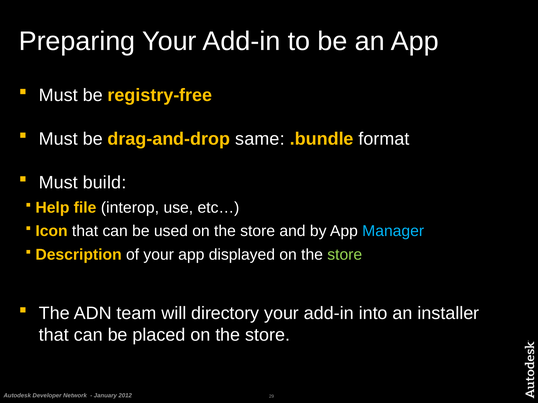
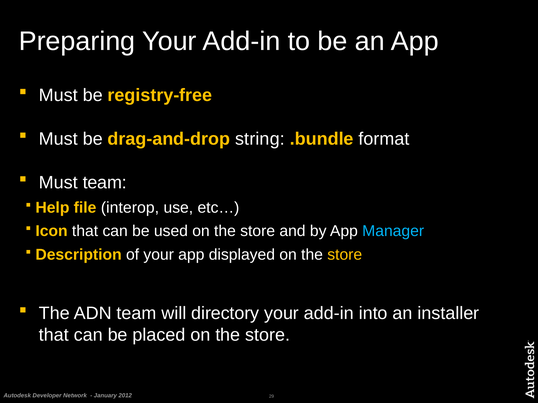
same: same -> string
Must build: build -> team
store at (345, 255) colour: light green -> yellow
